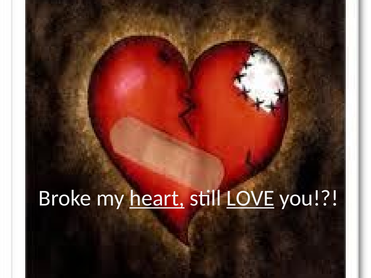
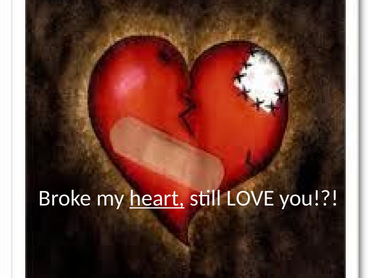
LOVE underline: present -> none
